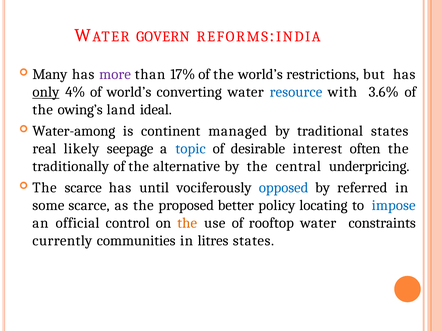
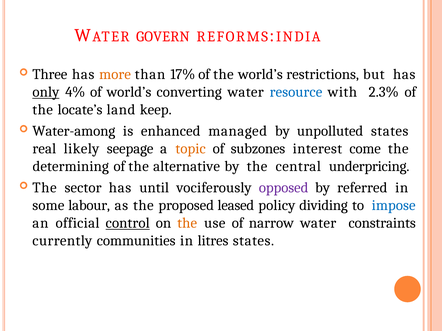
Many: Many -> Three
more colour: purple -> orange
3.6%: 3.6% -> 2.3%
owing’s: owing’s -> locate’s
ideal: ideal -> keep
continent: continent -> enhanced
traditional: traditional -> unpolluted
topic colour: blue -> orange
desirable: desirable -> subzones
often: often -> come
traditionally: traditionally -> determining
The scarce: scarce -> sector
opposed colour: blue -> purple
some scarce: scarce -> labour
better: better -> leased
locating: locating -> dividing
control underline: none -> present
rooftop: rooftop -> narrow
